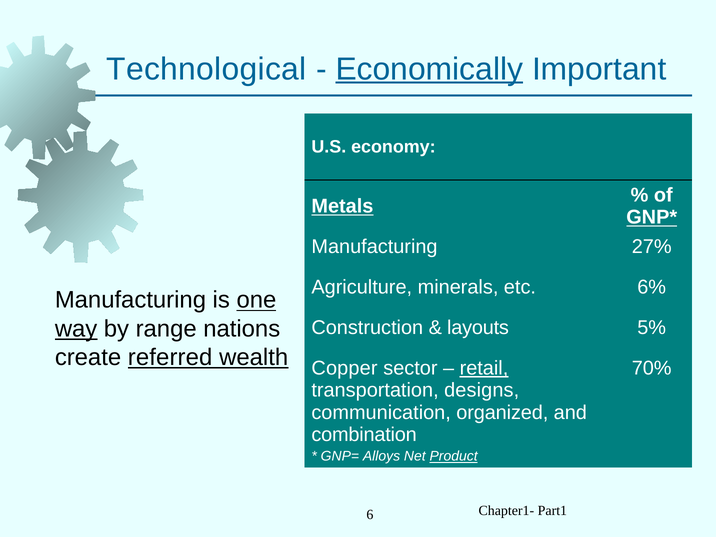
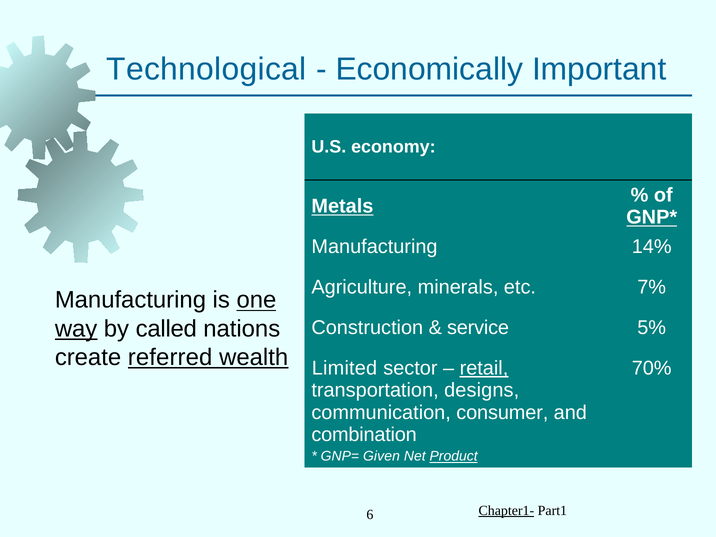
Economically underline: present -> none
27%: 27% -> 14%
6%: 6% -> 7%
range: range -> called
layouts: layouts -> service
Copper: Copper -> Limited
organized: organized -> consumer
Alloys: Alloys -> Given
Chapter1- underline: none -> present
